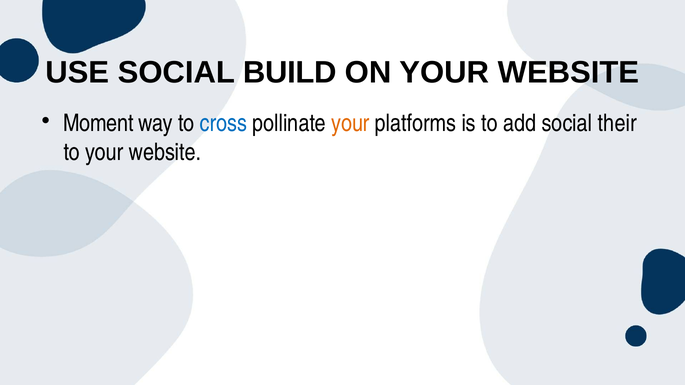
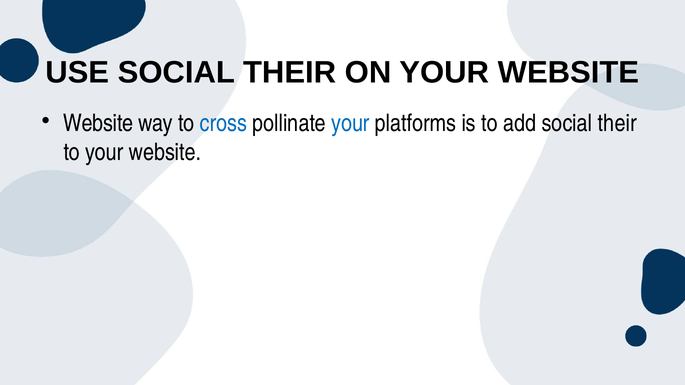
USE SOCIAL BUILD: BUILD -> THEIR
Moment at (98, 123): Moment -> Website
your at (350, 123) colour: orange -> blue
